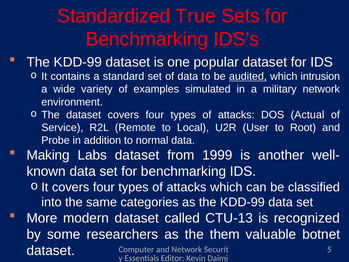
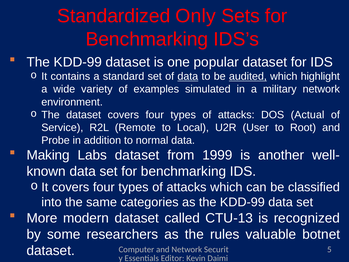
True: True -> Only
data at (188, 76) underline: none -> present
intrusion: intrusion -> highlight
them: them -> rules
